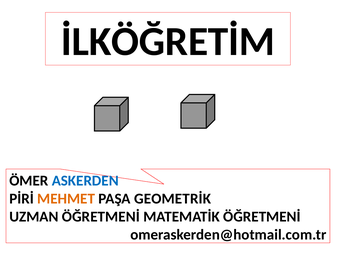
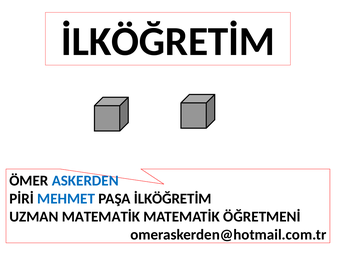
MEHMET colour: orange -> blue
PAŞA GEOMETRİK: GEOMETRİK -> İLKÖĞRETİM
UZMAN ÖĞRETMENİ: ÖĞRETMENİ -> MATEMATİK
